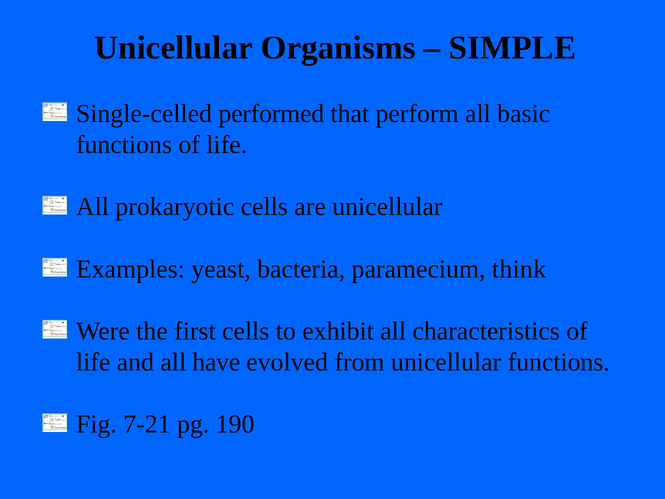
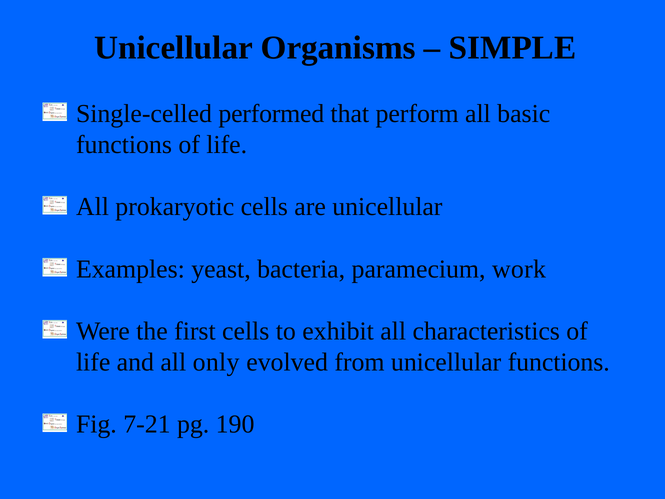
think: think -> work
have: have -> only
